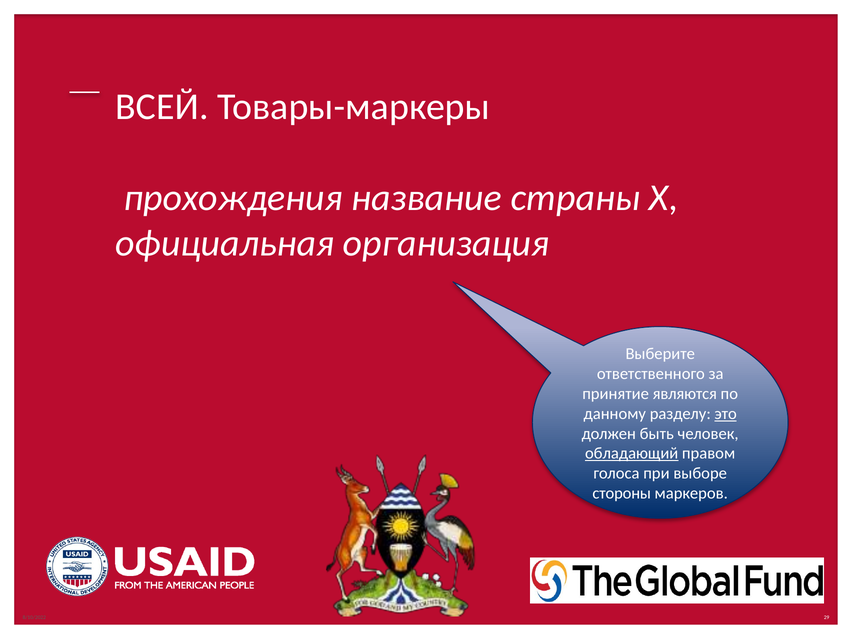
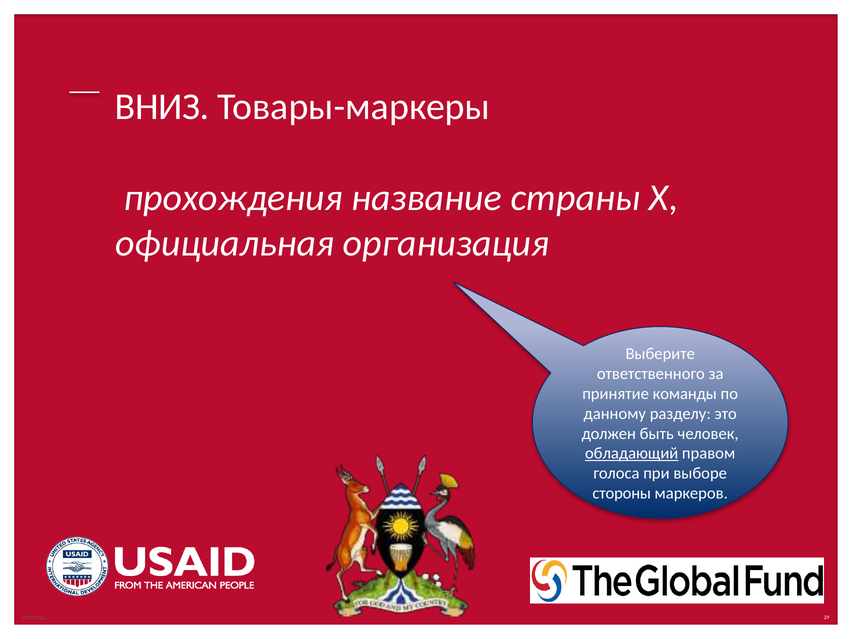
ВСЕЙ: ВСЕЙ -> ВНИЗ
являются: являются -> команды
это underline: present -> none
